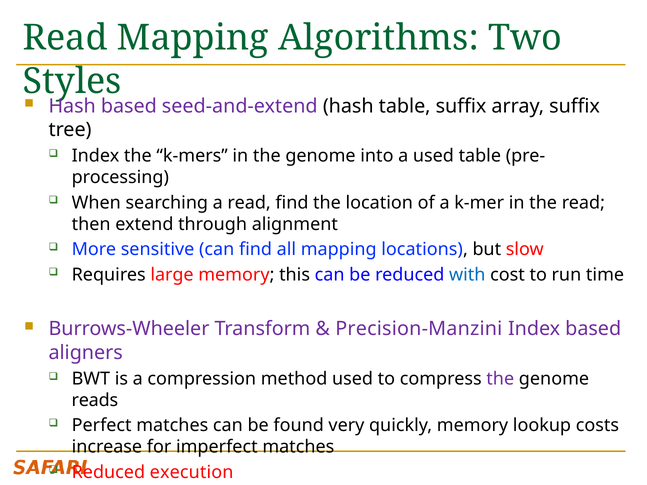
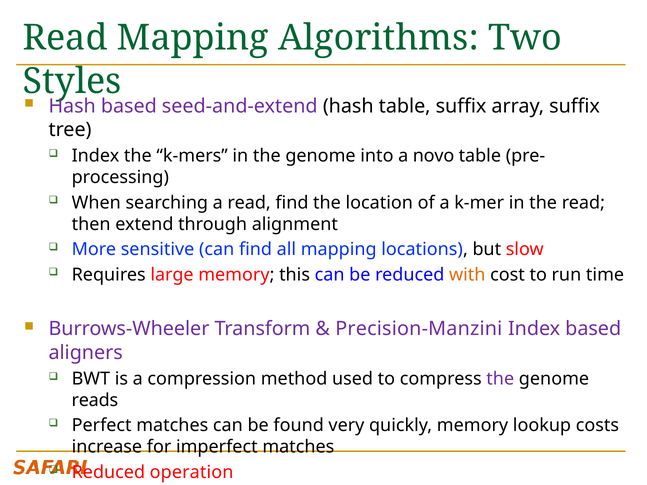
a used: used -> novo
with colour: blue -> orange
execution: execution -> operation
